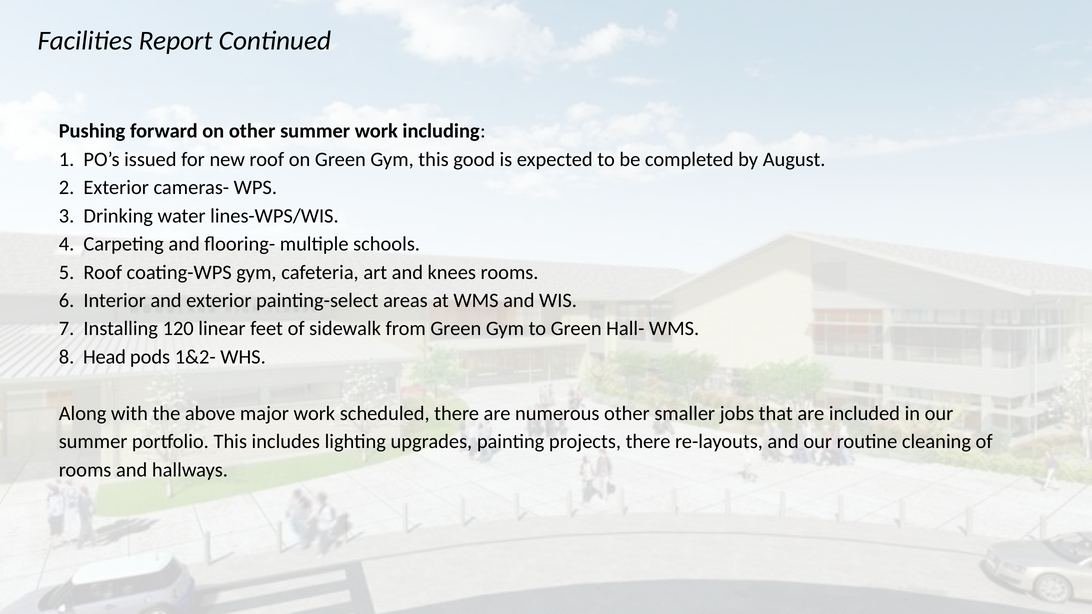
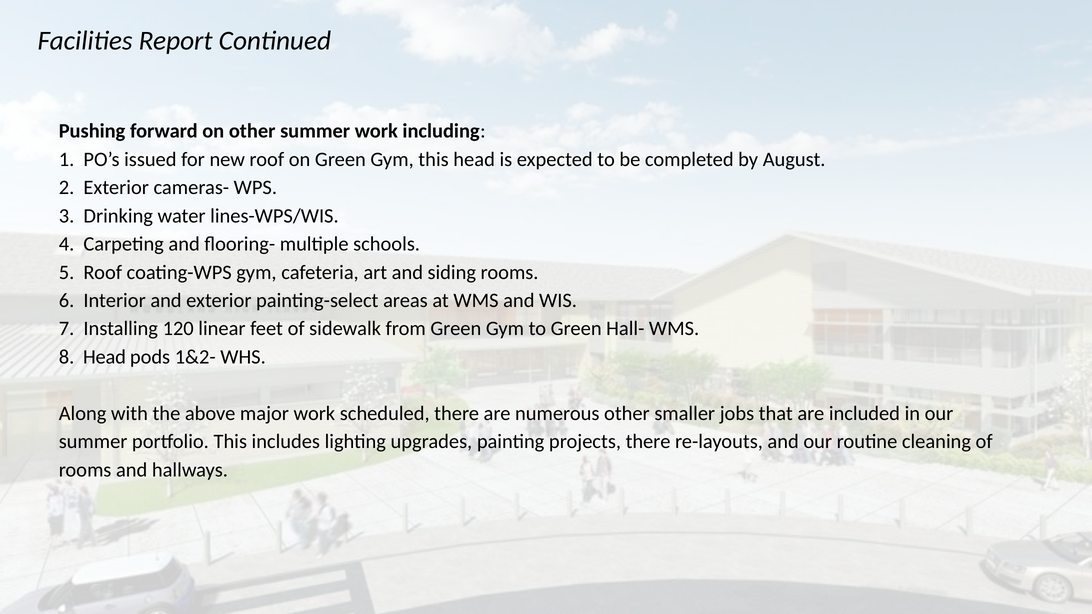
this good: good -> head
knees: knees -> siding
